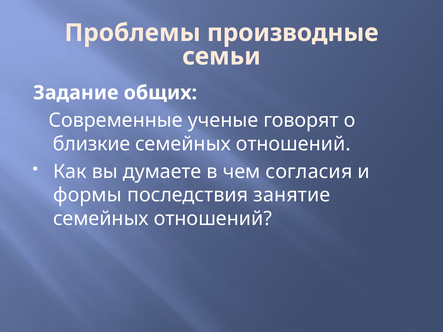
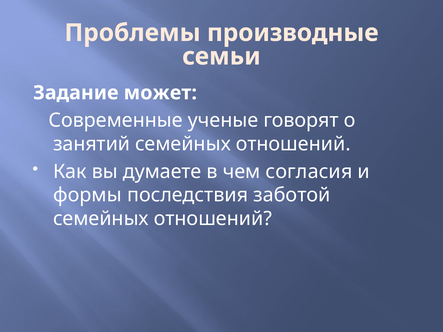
общих: общих -> может
близкие: близкие -> занятий
занятие: занятие -> заботой
